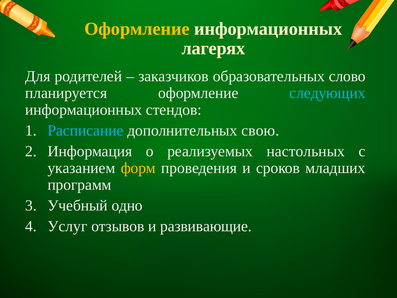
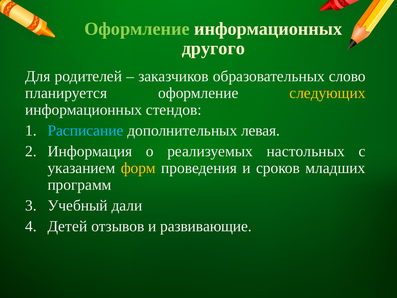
Оформление at (137, 29) colour: yellow -> light green
лагерях: лагерях -> другого
следующих colour: light blue -> yellow
свою: свою -> левая
одно: одно -> дали
Услуг: Услуг -> Детей
